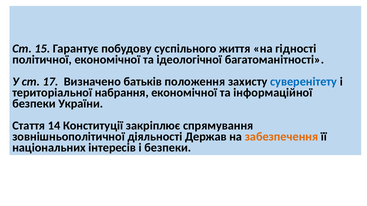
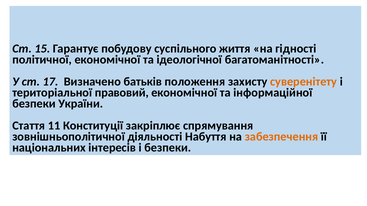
суверенітету colour: blue -> orange
набрання: набрання -> правовий
14: 14 -> 11
Держав: Держав -> Набуття
